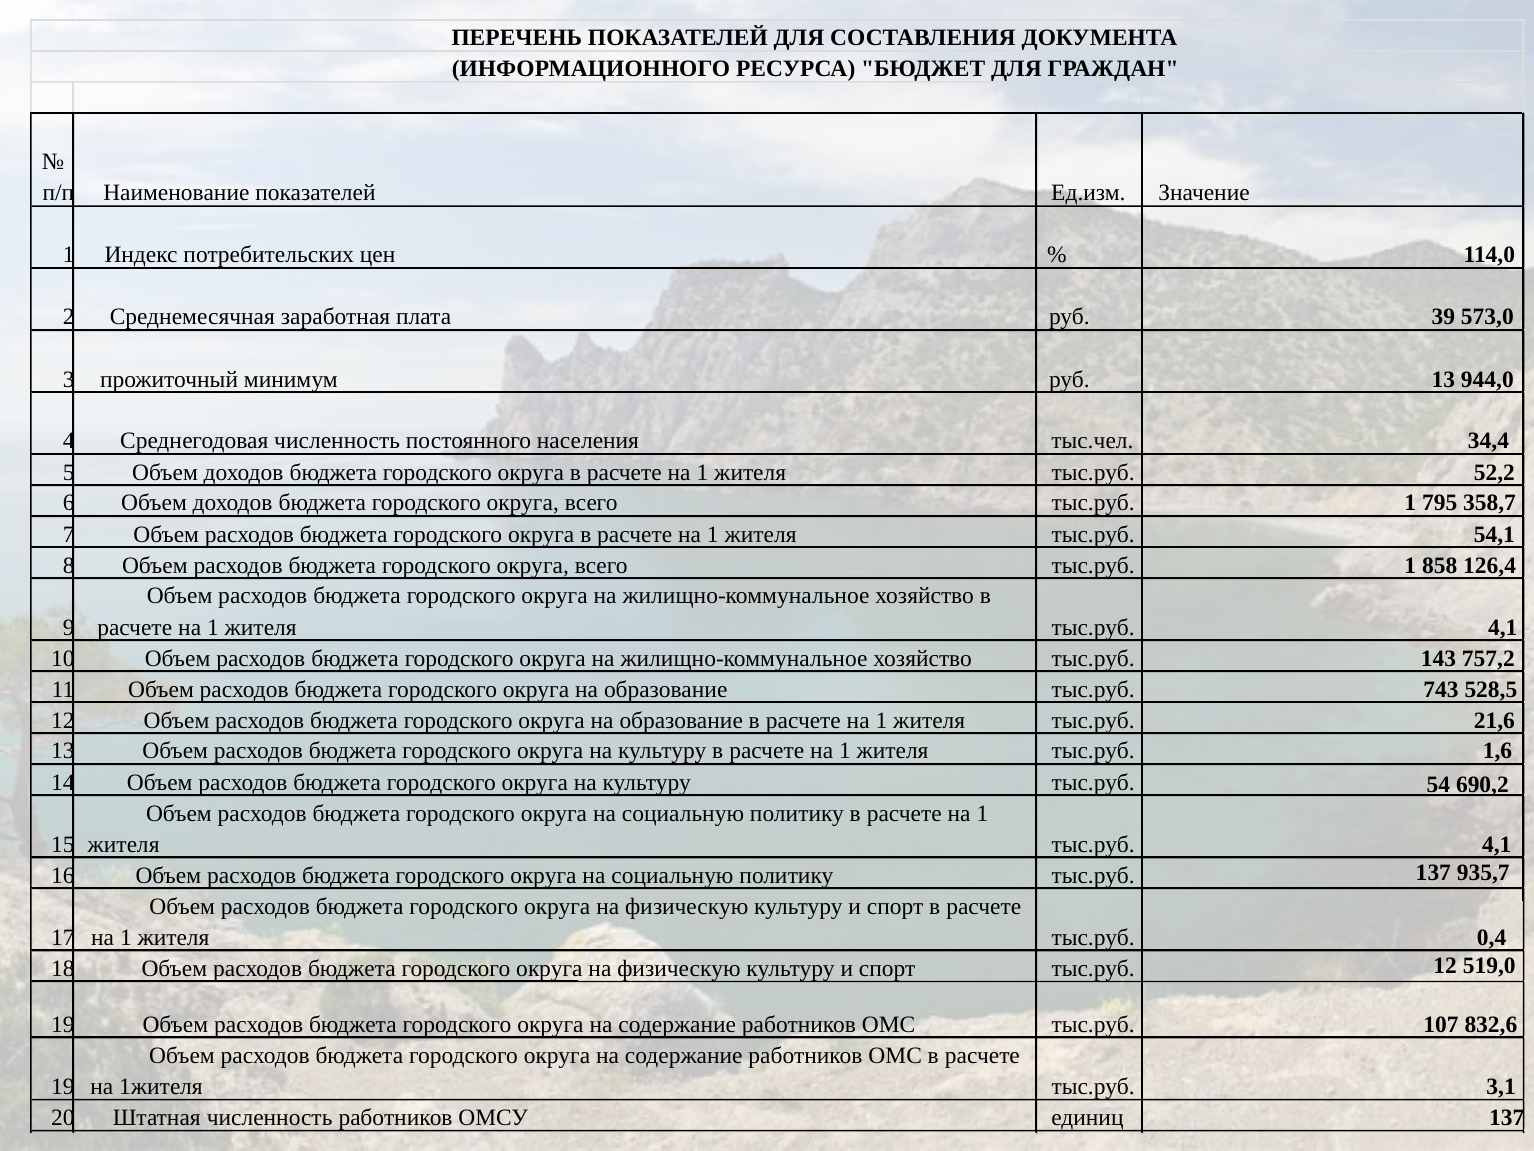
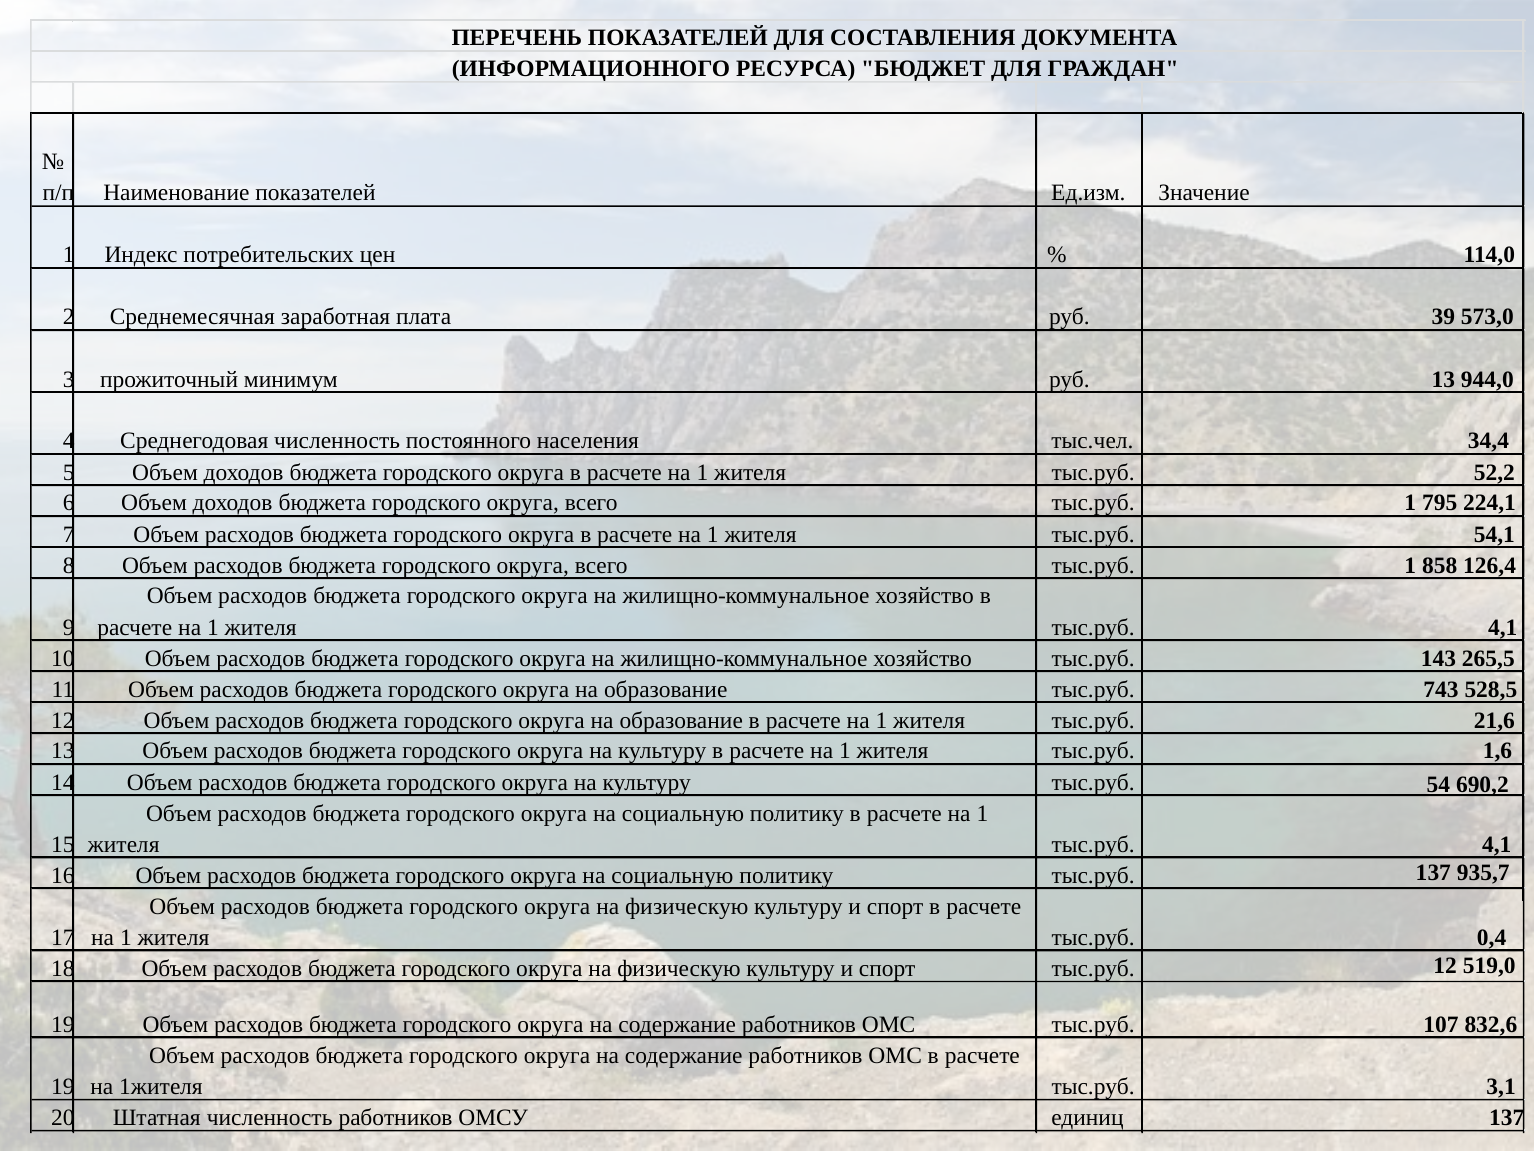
358,7: 358,7 -> 224,1
757,2: 757,2 -> 265,5
